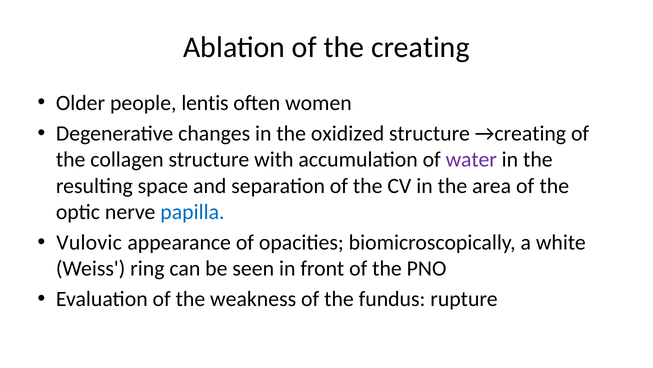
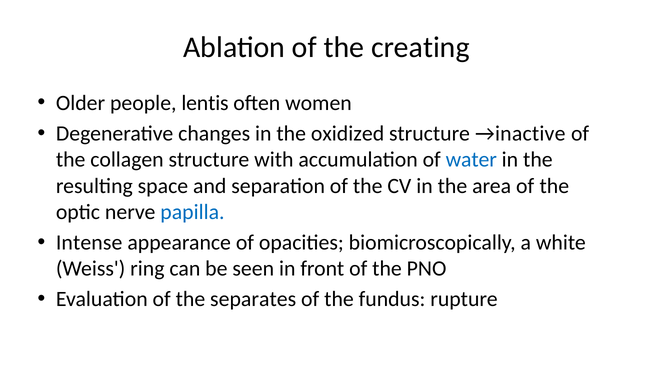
→creating: →creating -> →inactive
water colour: purple -> blue
Vulovic: Vulovic -> Intense
weakness: weakness -> separates
